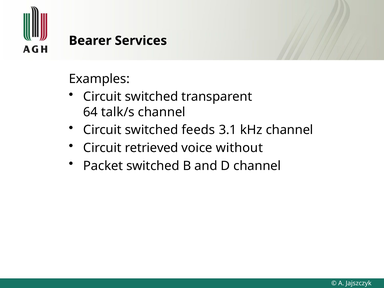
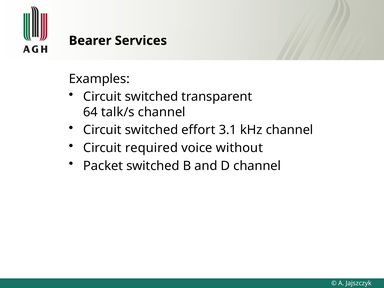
feeds: feeds -> effort
retrieved: retrieved -> required
